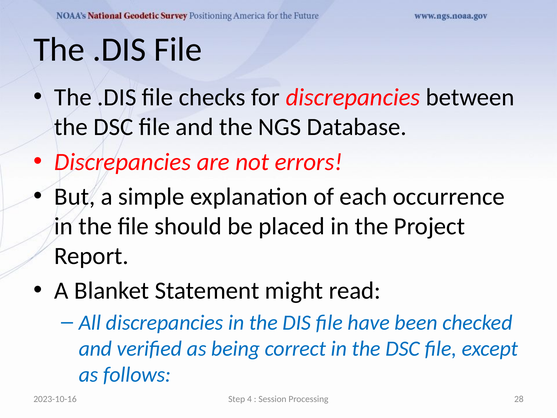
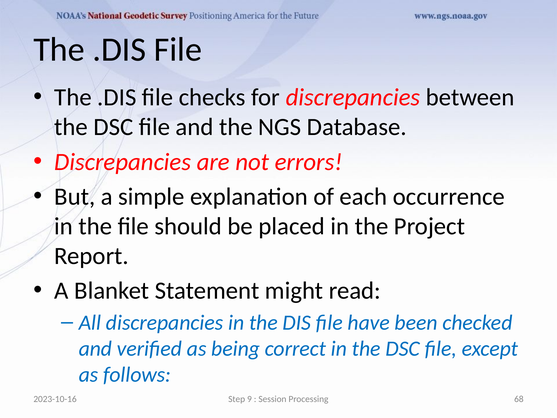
4: 4 -> 9
28: 28 -> 68
